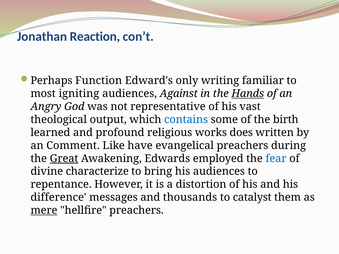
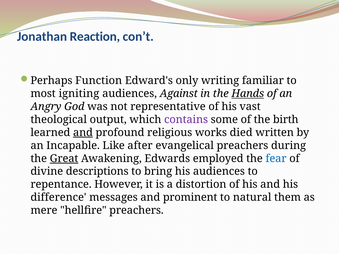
contains colour: blue -> purple
and at (83, 133) underline: none -> present
does: does -> died
Comment: Comment -> Incapable
have: have -> after
characterize: characterize -> descriptions
thousands: thousands -> prominent
catalyst: catalyst -> natural
mere underline: present -> none
